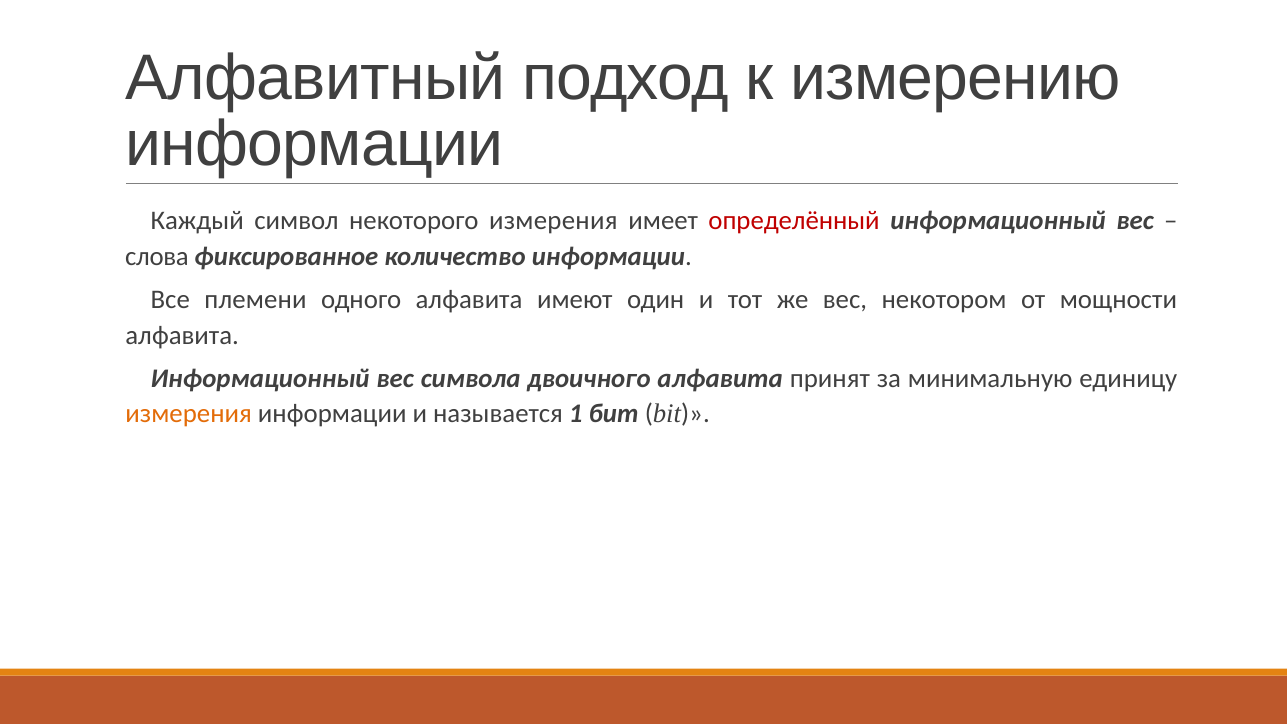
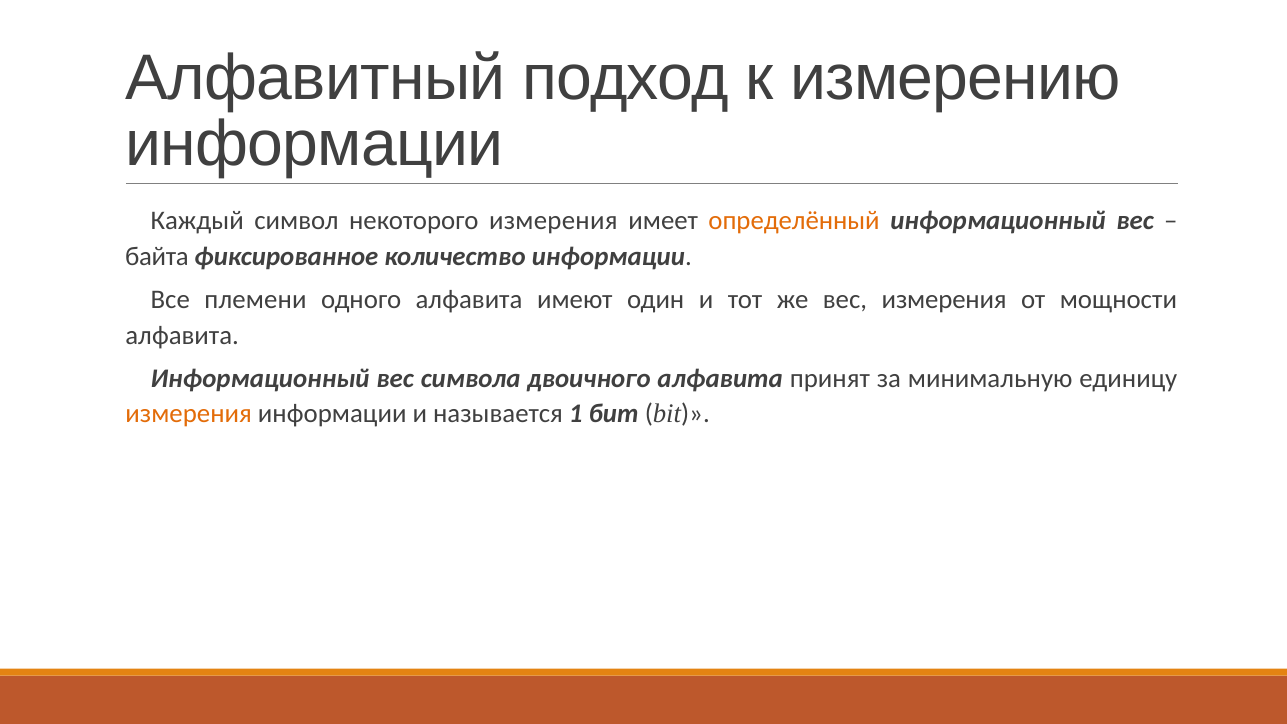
определённый colour: red -> orange
слова: слова -> байта
вес некотором: некотором -> измерения
